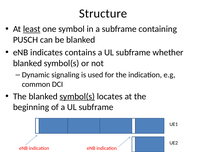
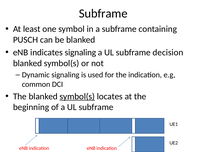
Structure at (103, 14): Structure -> Subframe
least underline: present -> none
indicates contains: contains -> signaling
whether: whether -> decision
